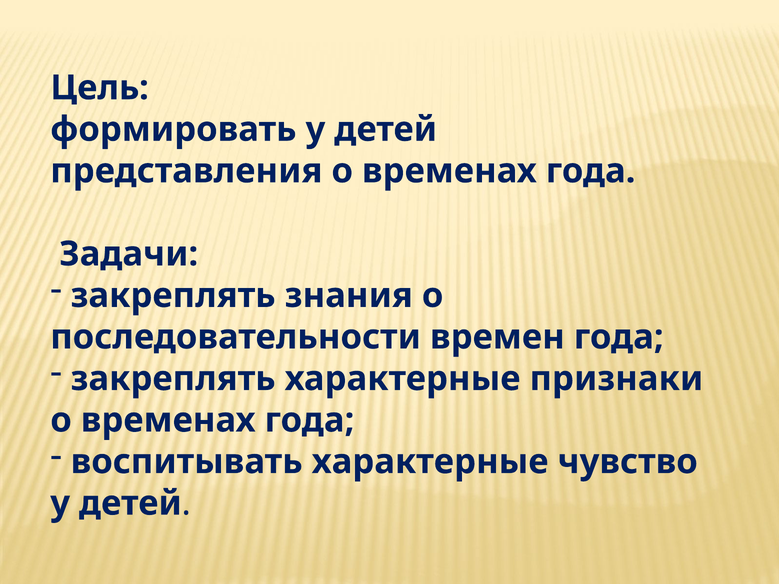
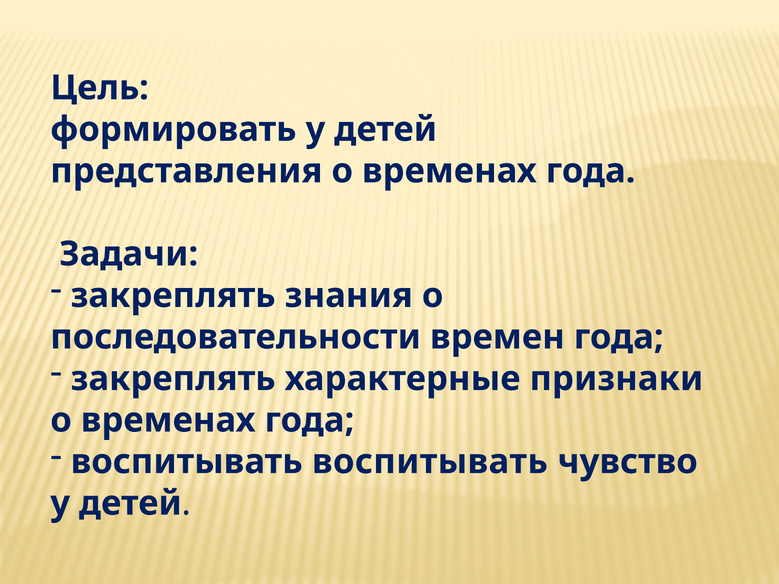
воспитывать характерные: характерные -> воспитывать
